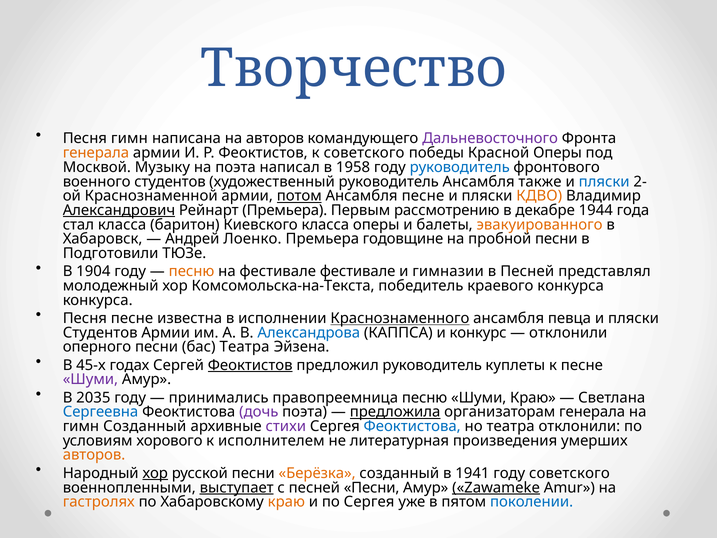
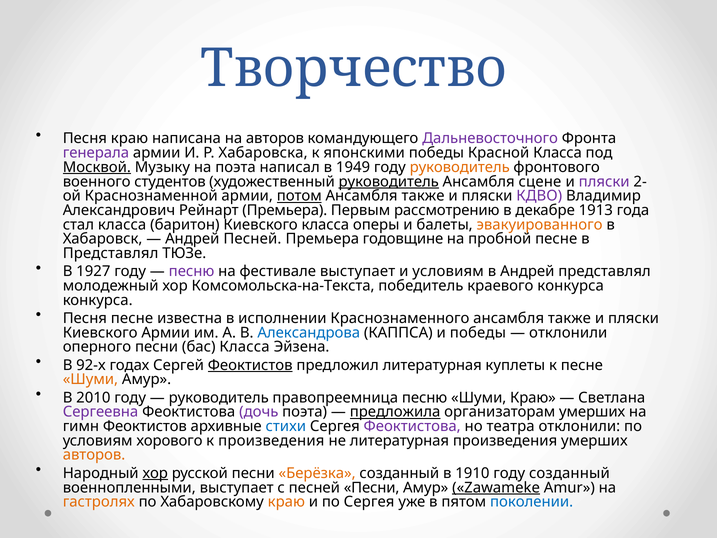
Песня гимн: гимн -> краю
генерала at (96, 153) colour: orange -> purple
Р Феоктистов: Феоктистов -> Хабаровска
к советского: советского -> японскими
Красной Оперы: Оперы -> Класса
Москвой underline: none -> present
1958: 1958 -> 1949
руководитель at (460, 167) colour: blue -> orange
руководитель at (389, 181) underline: none -> present
также: также -> сцене
пляски at (604, 181) colour: blue -> purple
песне at (423, 196): песне -> также
КДВО colour: orange -> purple
Александрович underline: present -> none
1944: 1944 -> 1913
Андрей Лоенко: Лоенко -> Песней
пробной песни: песни -> песне
Подготовили at (111, 253): Подготовили -> Представлял
1904: 1904 -> 1927
песню at (192, 271) colour: orange -> purple
фестивале фестивале: фестивале -> выступает
и гимназии: гимназии -> условиям
в Песней: Песней -> Андрей
Краснознаменного underline: present -> none
певца at (569, 318): певца -> также
Студентов at (100, 333): Студентов -> Киевского
и конкурс: конкурс -> победы
бас Театра: Театра -> Класса
45-х: 45-х -> 92-х
предложил руководитель: руководитель -> литературная
Шуми at (90, 379) colour: purple -> orange
2035: 2035 -> 2010
принимались at (219, 397): принимались -> руководитель
Сергеевна colour: blue -> purple
организаторам генерала: генерала -> умерших
гимн Созданный: Созданный -> Феоктистов
стихи colour: purple -> blue
Феоктистова at (412, 426) colour: blue -> purple
к исполнителем: исполнителем -> произведения
1941: 1941 -> 1910
году советского: советского -> созданный
выступает at (237, 487) underline: present -> none
